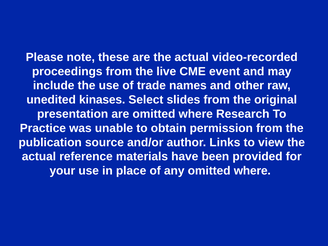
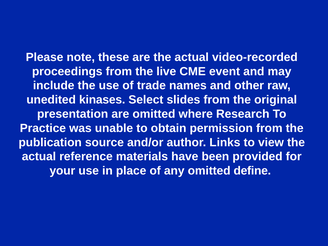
any omitted where: where -> define
